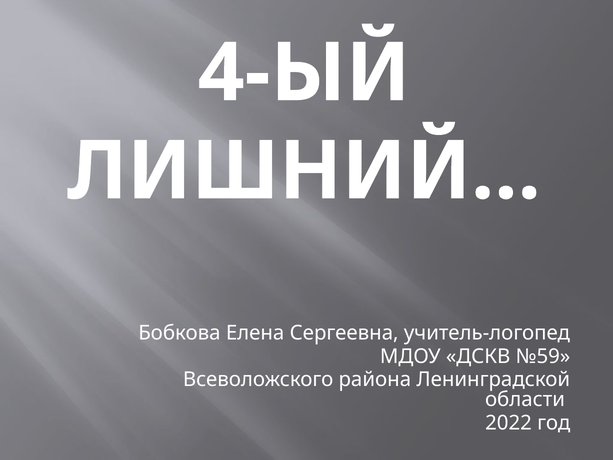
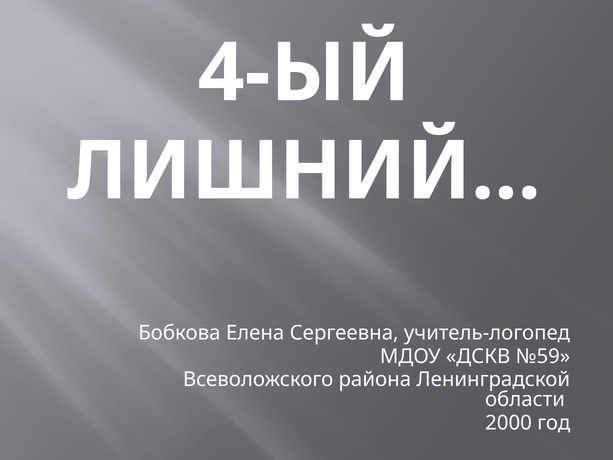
2022: 2022 -> 2000
